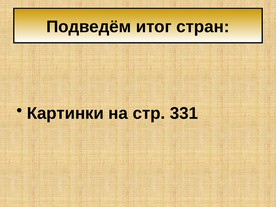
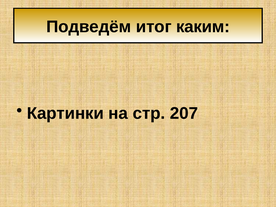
стран: стран -> каким
331: 331 -> 207
